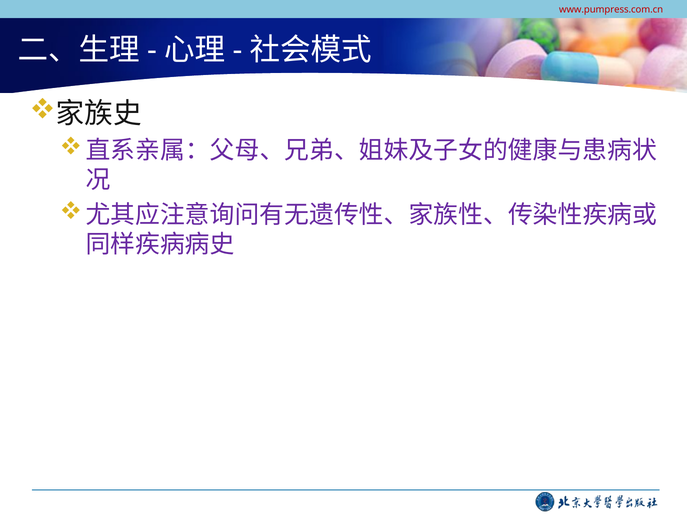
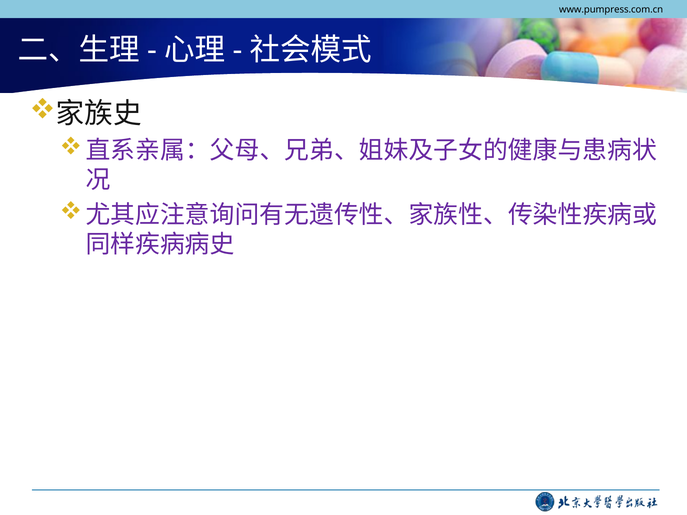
www.pumpress.com.cn colour: red -> black
